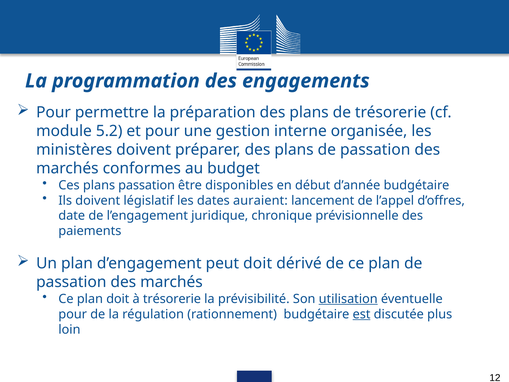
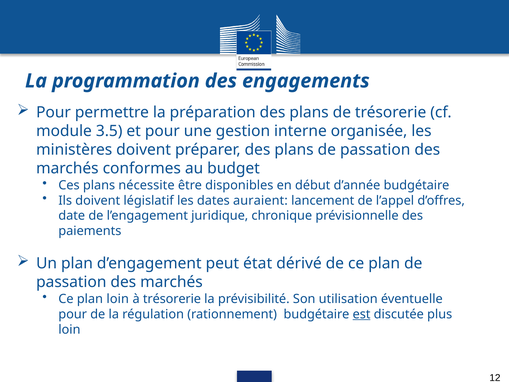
5.2: 5.2 -> 3.5
plans passation: passation -> nécessite
peut doit: doit -> état
plan doit: doit -> loin
utilisation underline: present -> none
